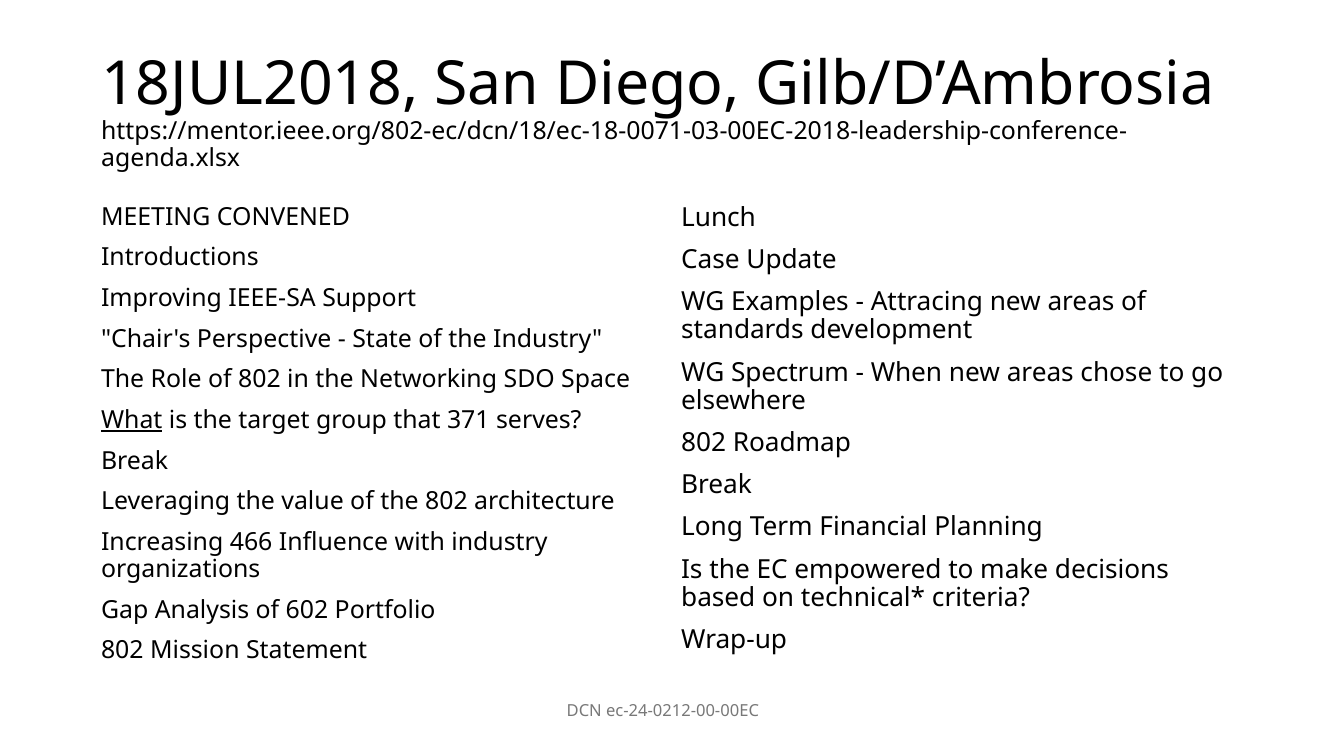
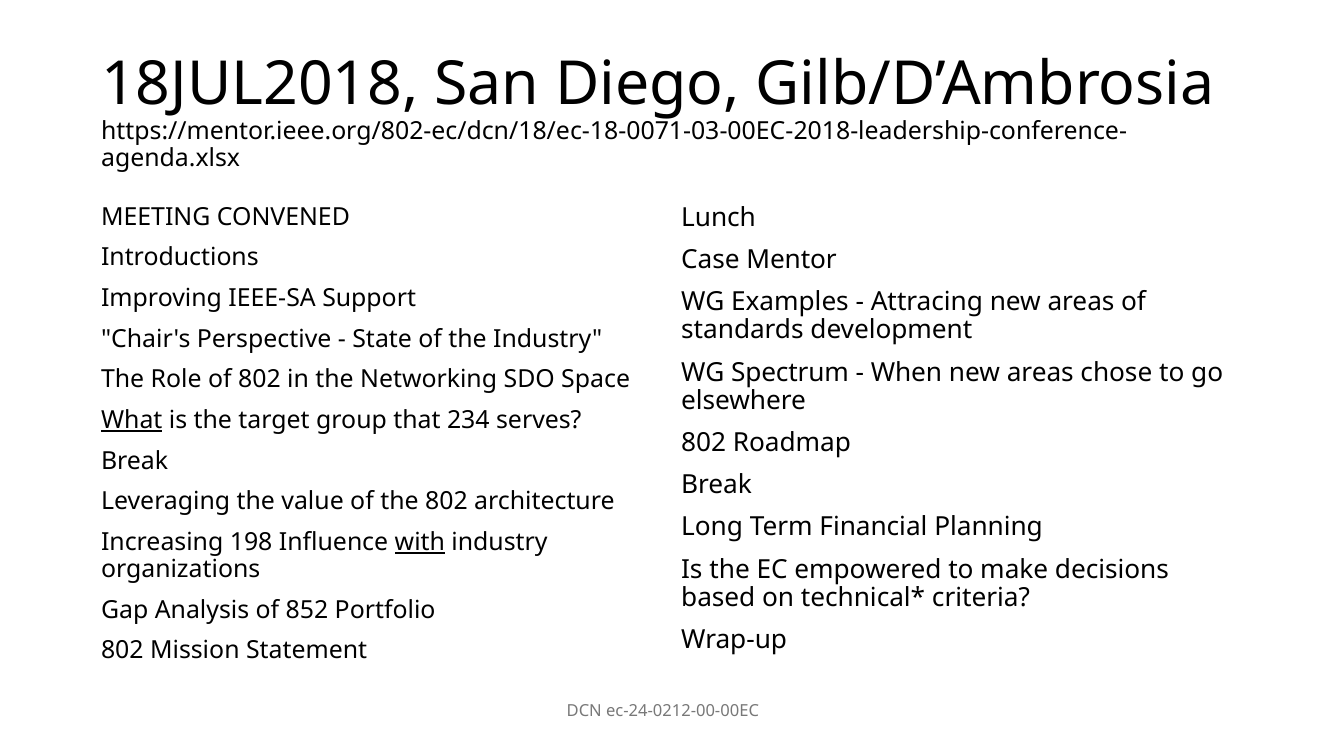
Update: Update -> Mentor
371: 371 -> 234
466: 466 -> 198
with underline: none -> present
602: 602 -> 852
